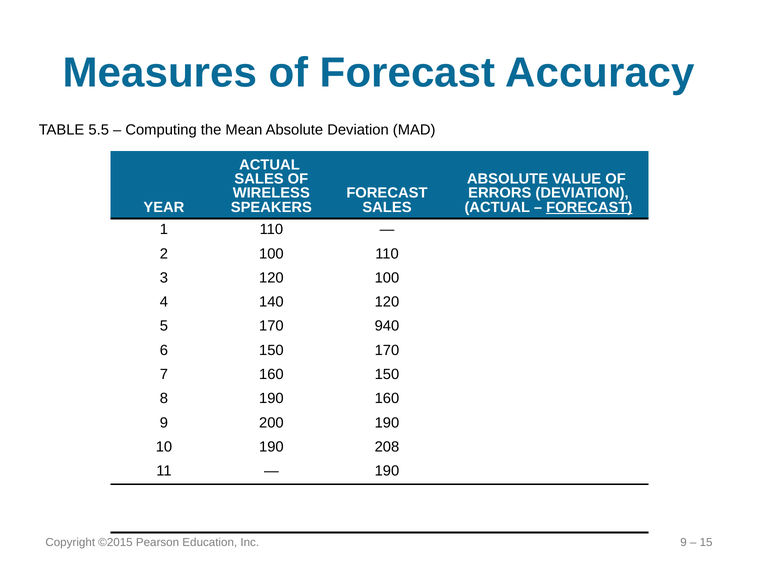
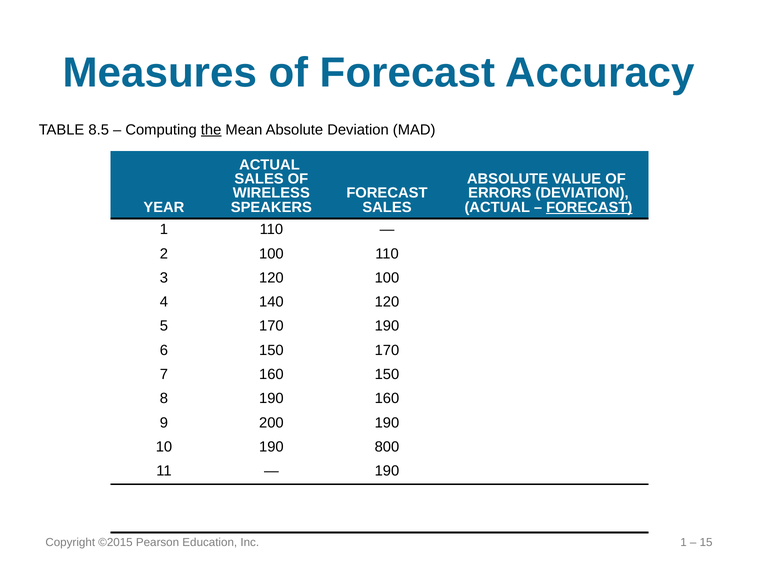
5.5: 5.5 -> 8.5
the underline: none -> present
170 940: 940 -> 190
208: 208 -> 800
Inc 9: 9 -> 1
